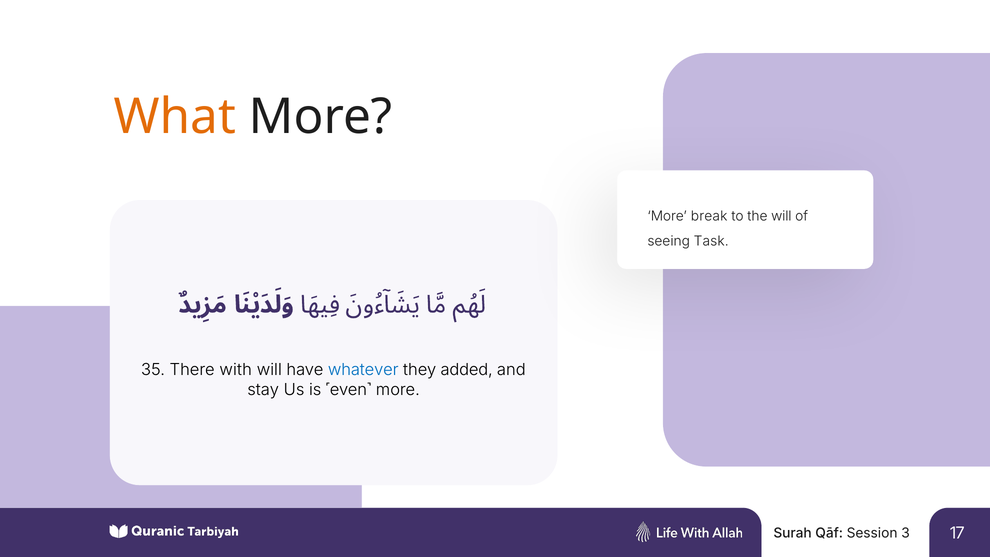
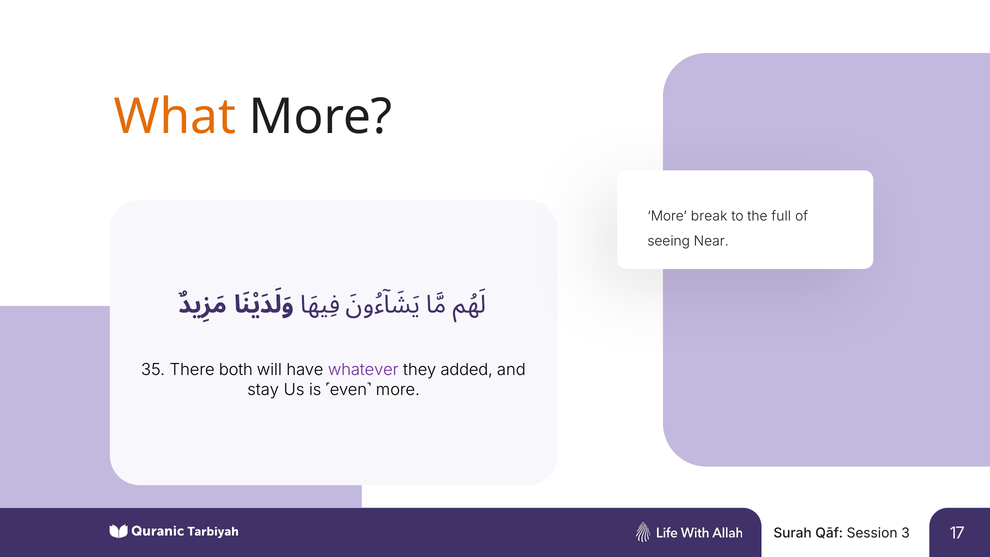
the will: will -> full
Task: Task -> Near
with: with -> both
whatever colour: blue -> purple
